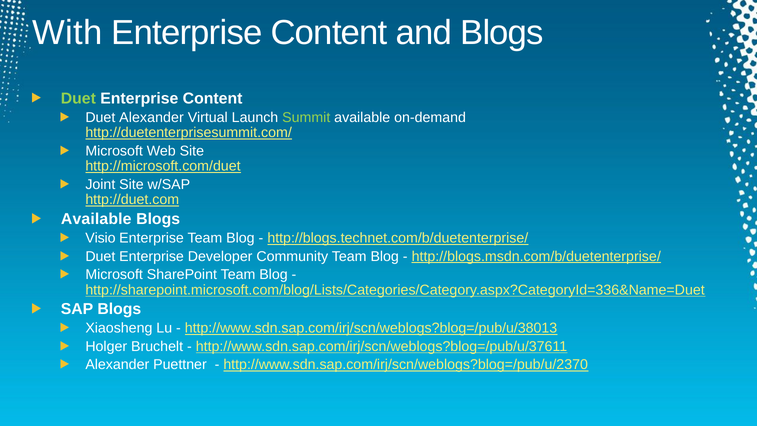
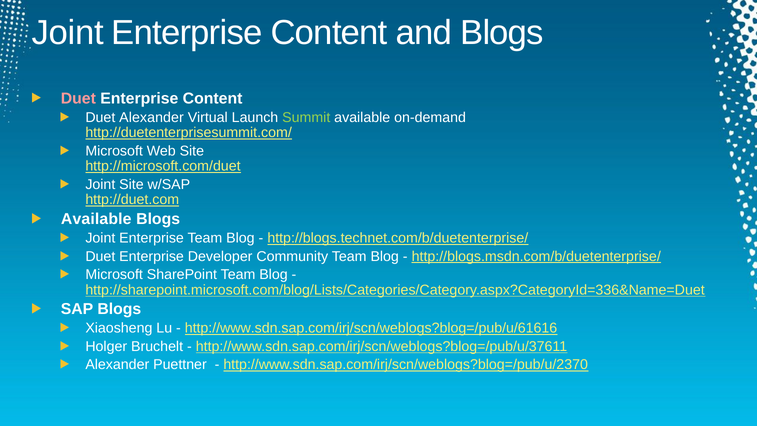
With at (68, 33): With -> Joint
Duet at (78, 98) colour: light green -> pink
Visio at (100, 238): Visio -> Joint
http://www.sdn.sap.com/irj/scn/weblogs?blog=/pub/u/38013: http://www.sdn.sap.com/irj/scn/weblogs?blog=/pub/u/38013 -> http://www.sdn.sap.com/irj/scn/weblogs?blog=/pub/u/61616
